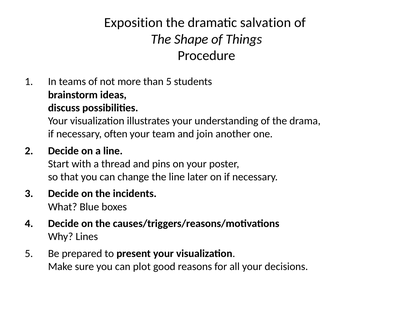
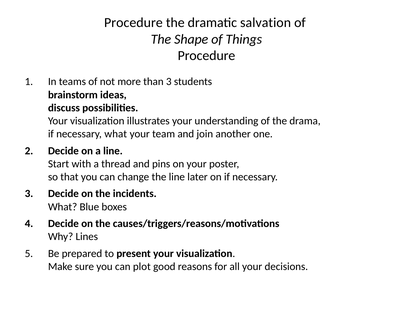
Exposition at (133, 23): Exposition -> Procedure
than 5: 5 -> 3
necessary often: often -> what
